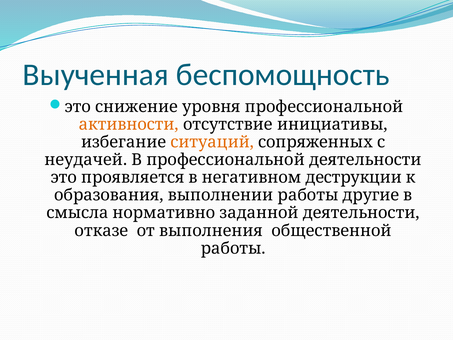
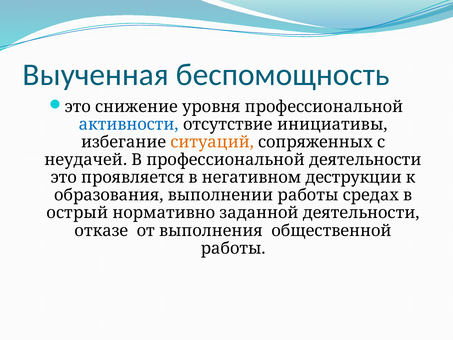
активности colour: orange -> blue
другие: другие -> средах
смысла: смысла -> острый
